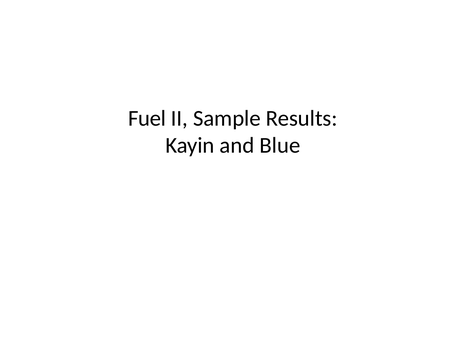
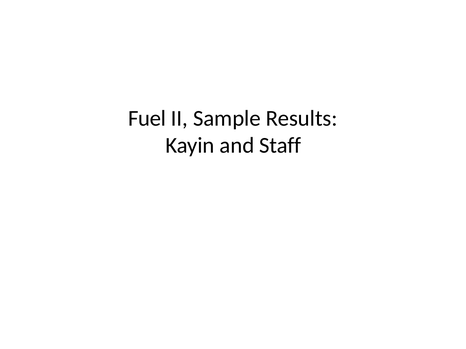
Blue: Blue -> Staff
